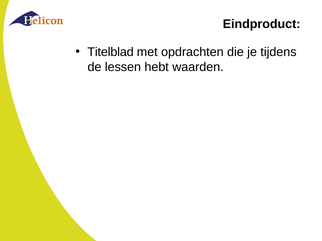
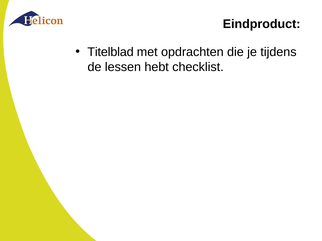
waarden: waarden -> checklist
